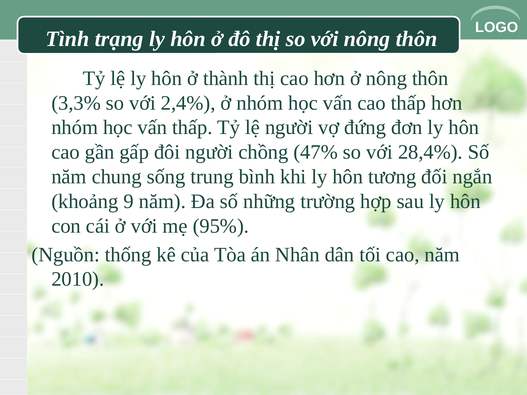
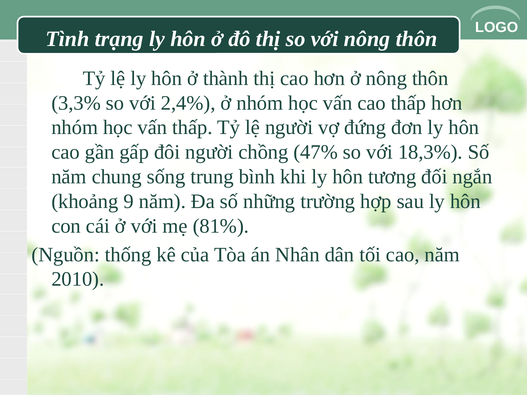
28,4%: 28,4% -> 18,3%
95%: 95% -> 81%
